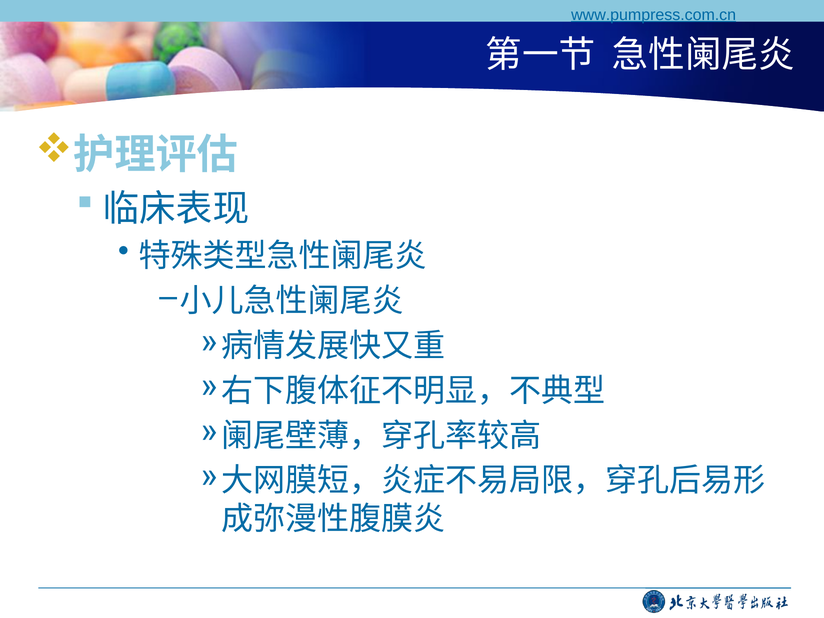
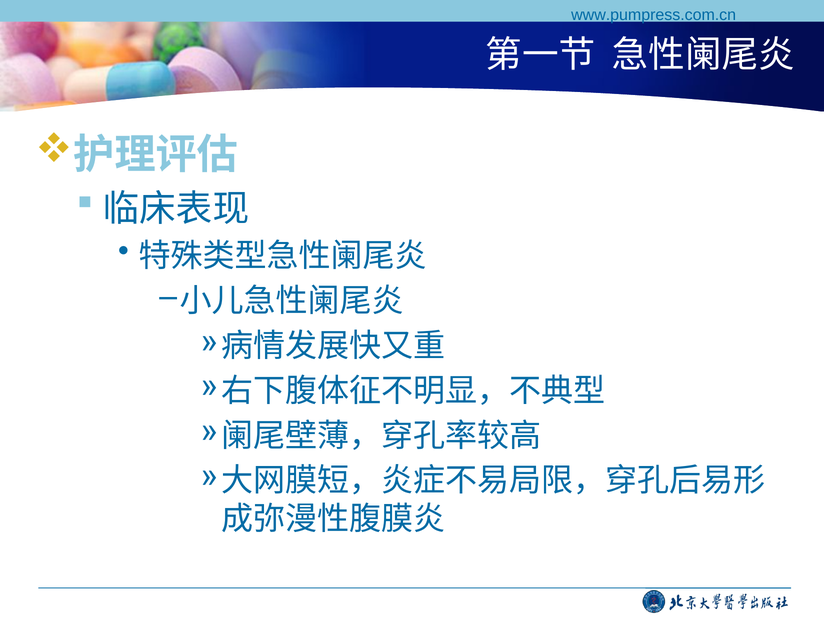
www.pumpress.com.cn underline: present -> none
